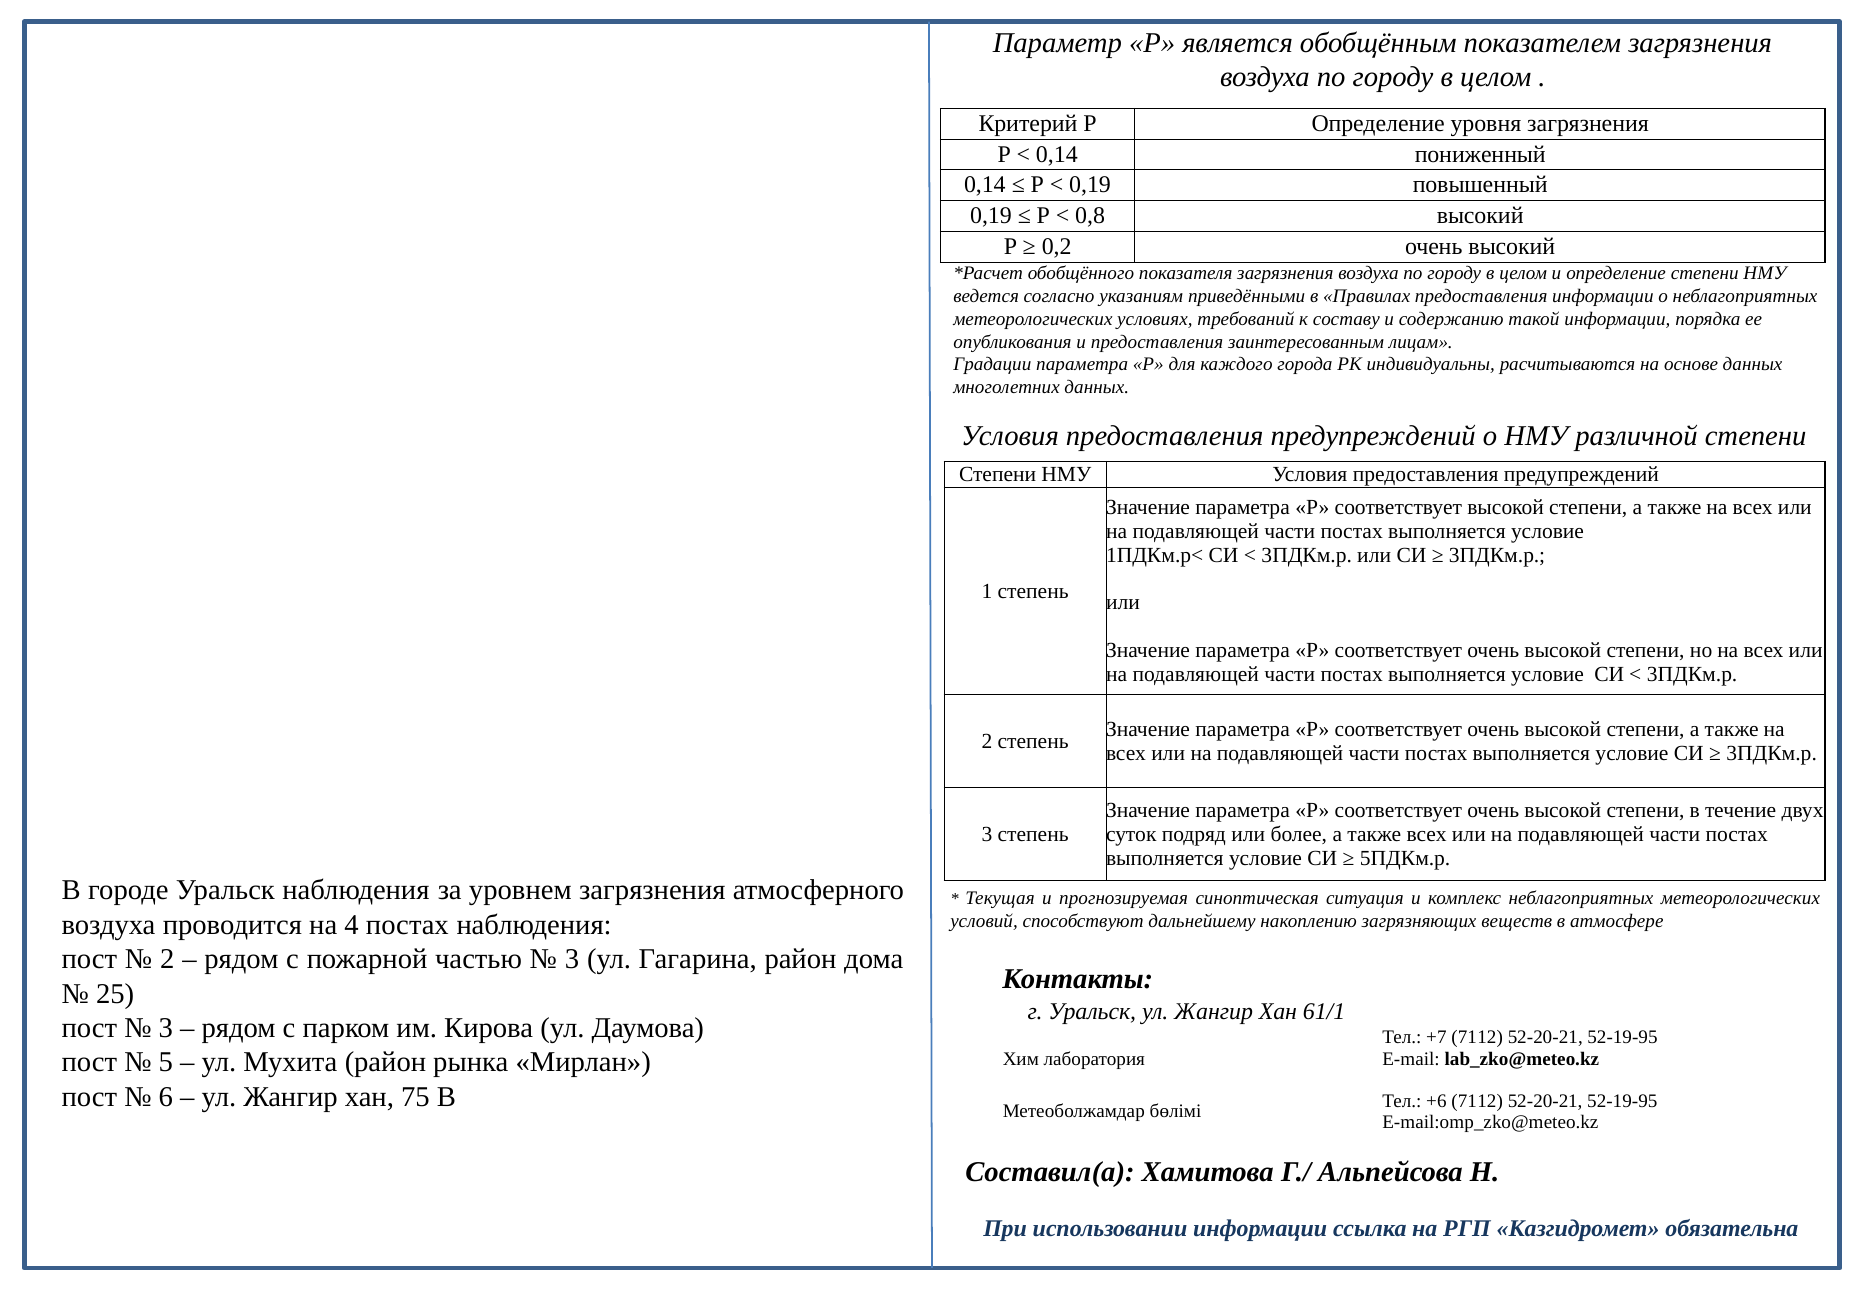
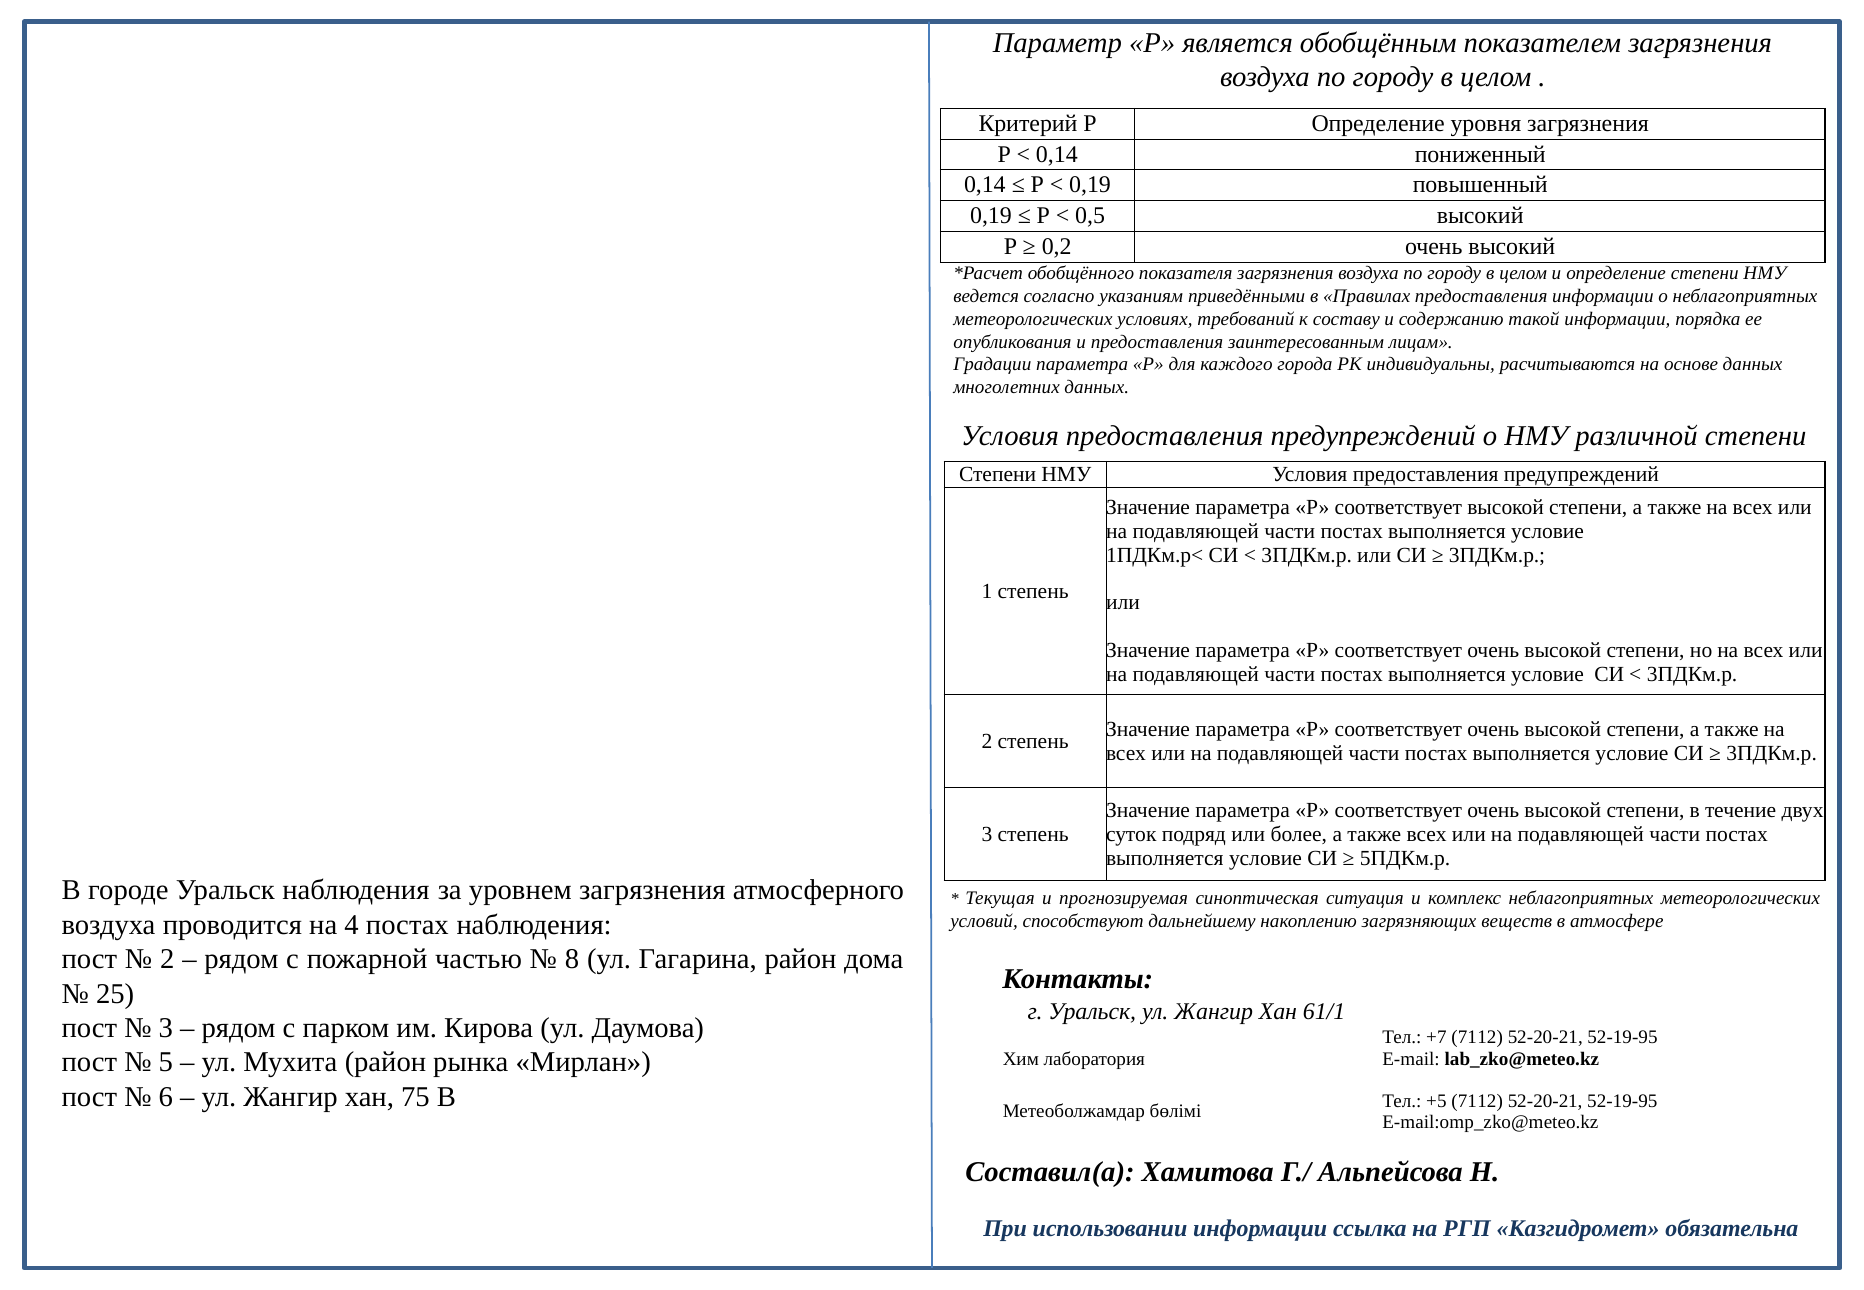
0,8: 0,8 -> 0,5
3 at (572, 960): 3 -> 8
+6: +6 -> +5
